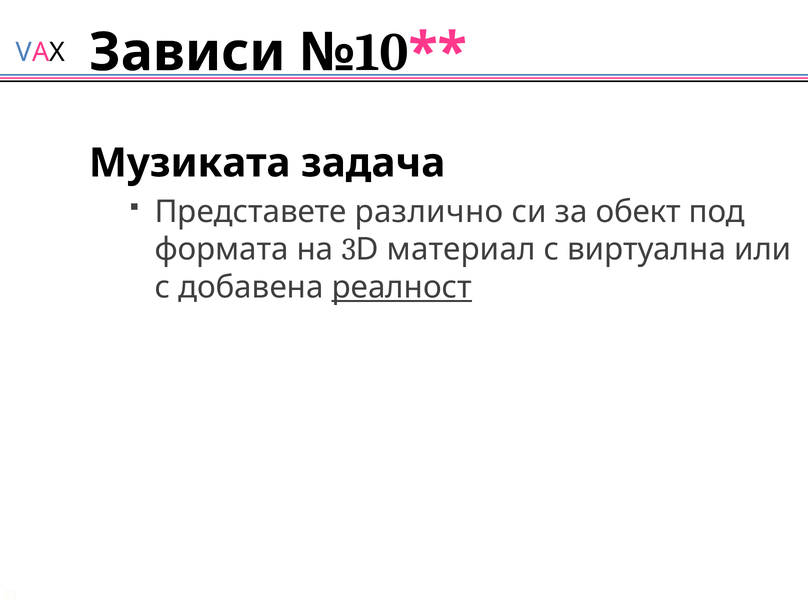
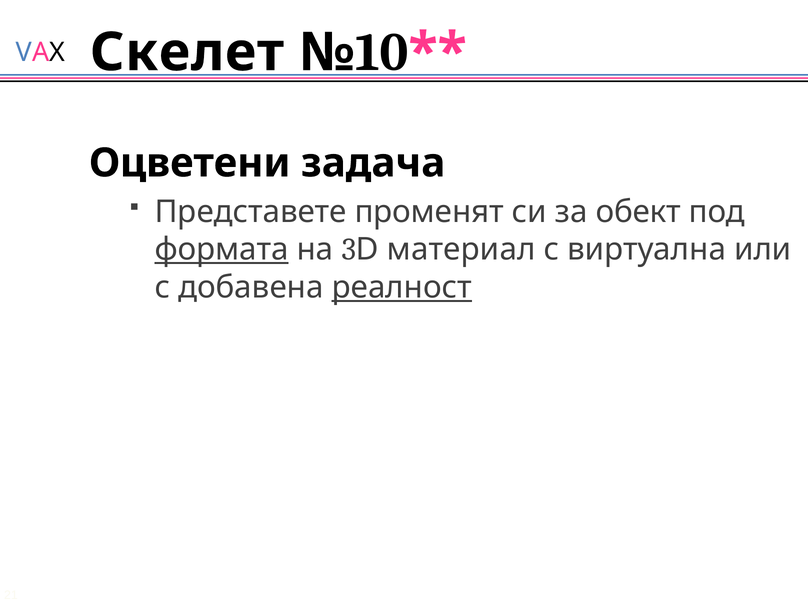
Зависи: Зависи -> Скелет
Музиката: Музиката -> Оцветени
различно: различно -> променят
формата underline: none -> present
